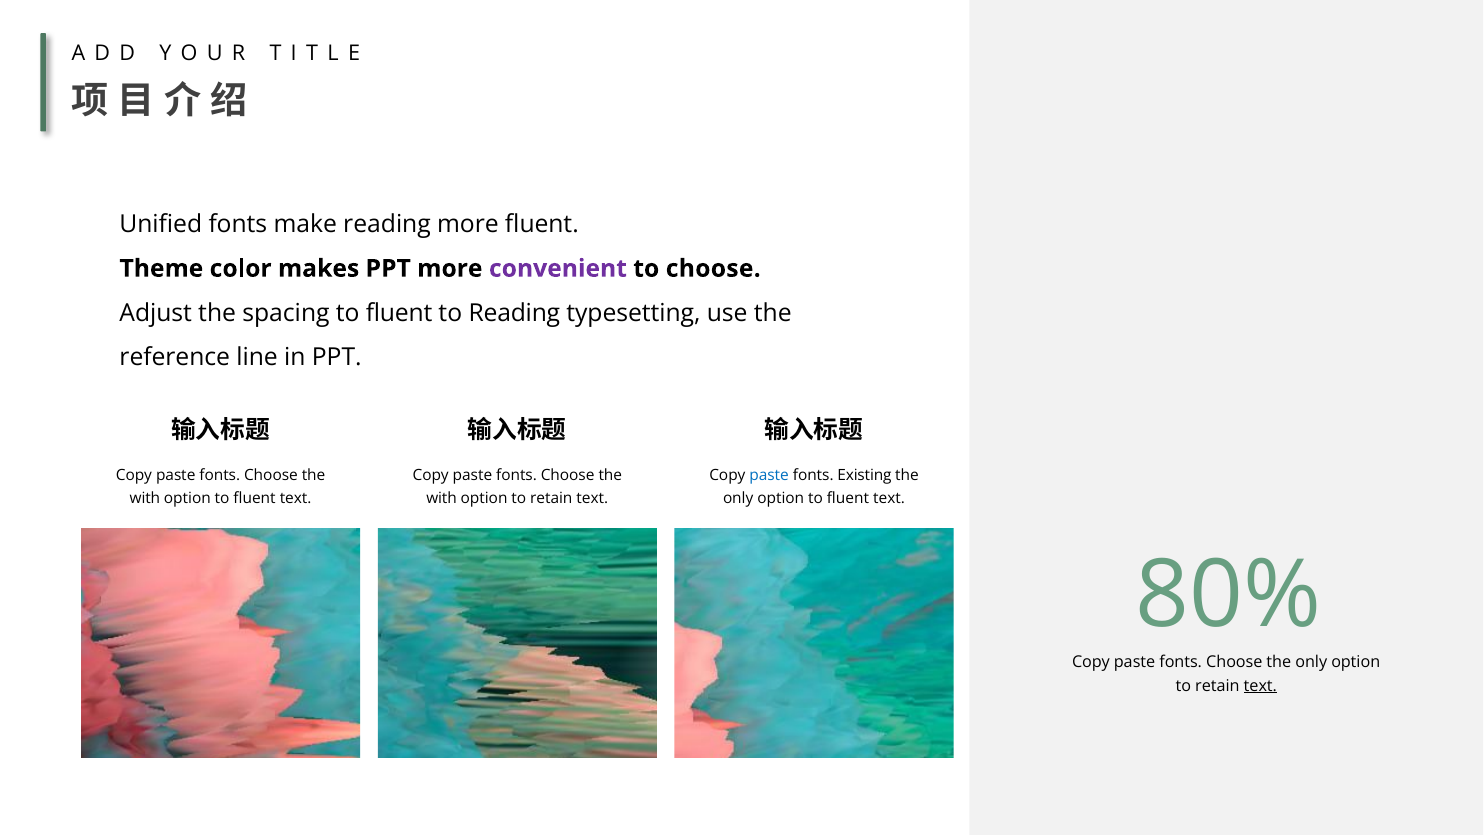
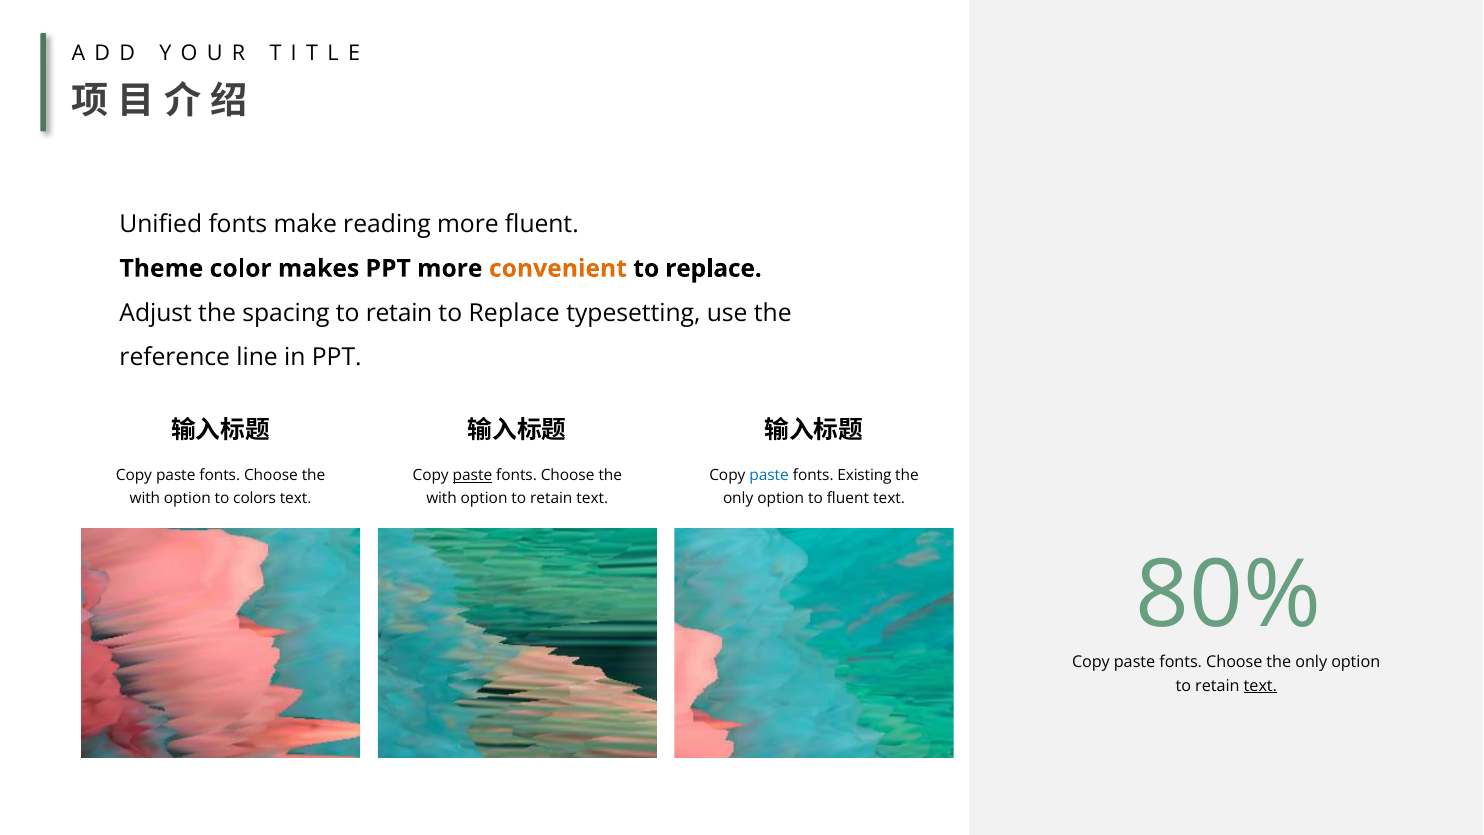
convenient colour: purple -> orange
choose at (713, 268): choose -> replace
spacing to fluent: fluent -> retain
Reading at (514, 313): Reading -> Replace
paste at (472, 476) underline: none -> present
fluent at (255, 498): fluent -> colors
